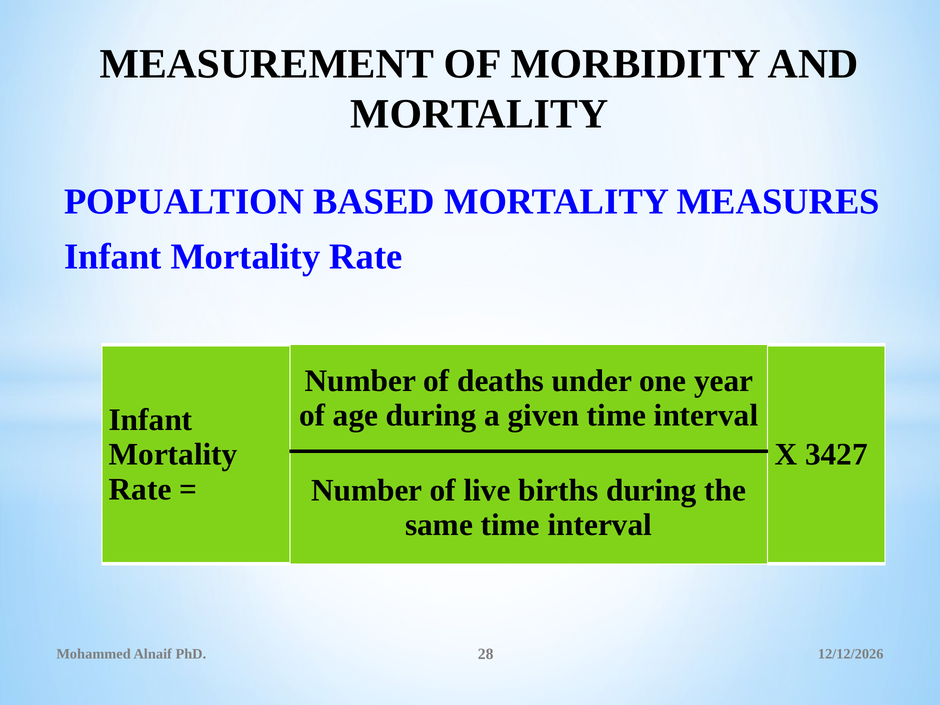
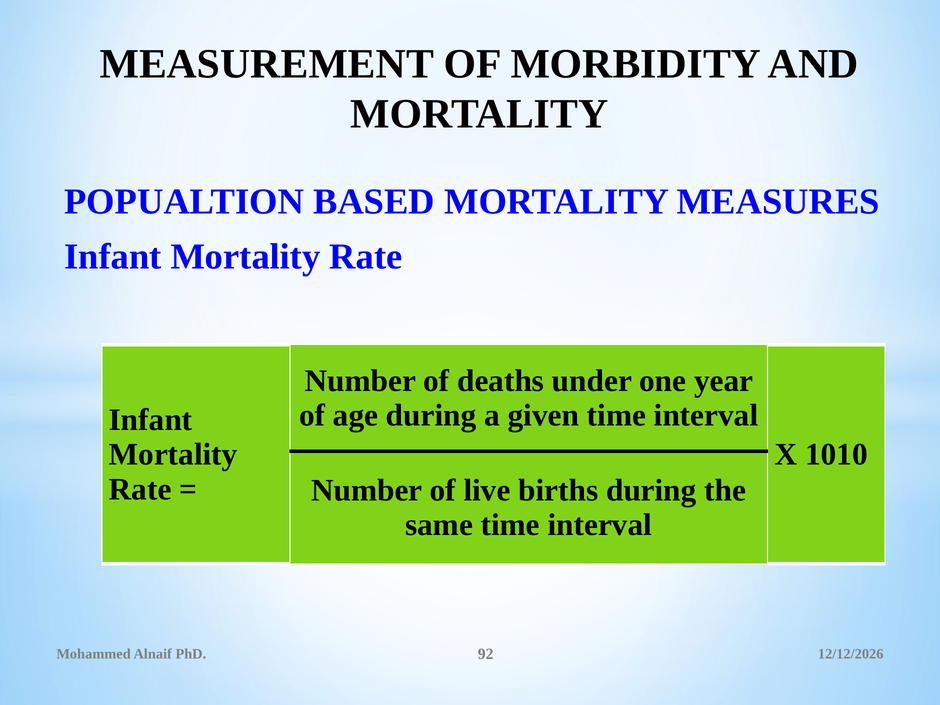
3427: 3427 -> 1010
28: 28 -> 92
